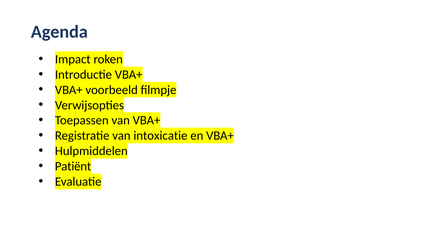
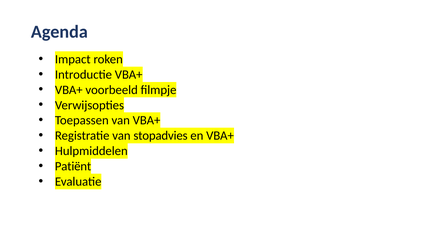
intoxicatie: intoxicatie -> stopadvies
